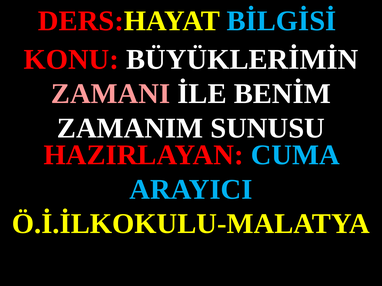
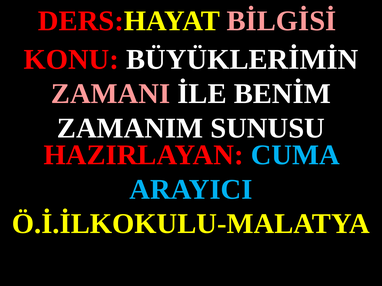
BİLGİSİ colour: light blue -> pink
